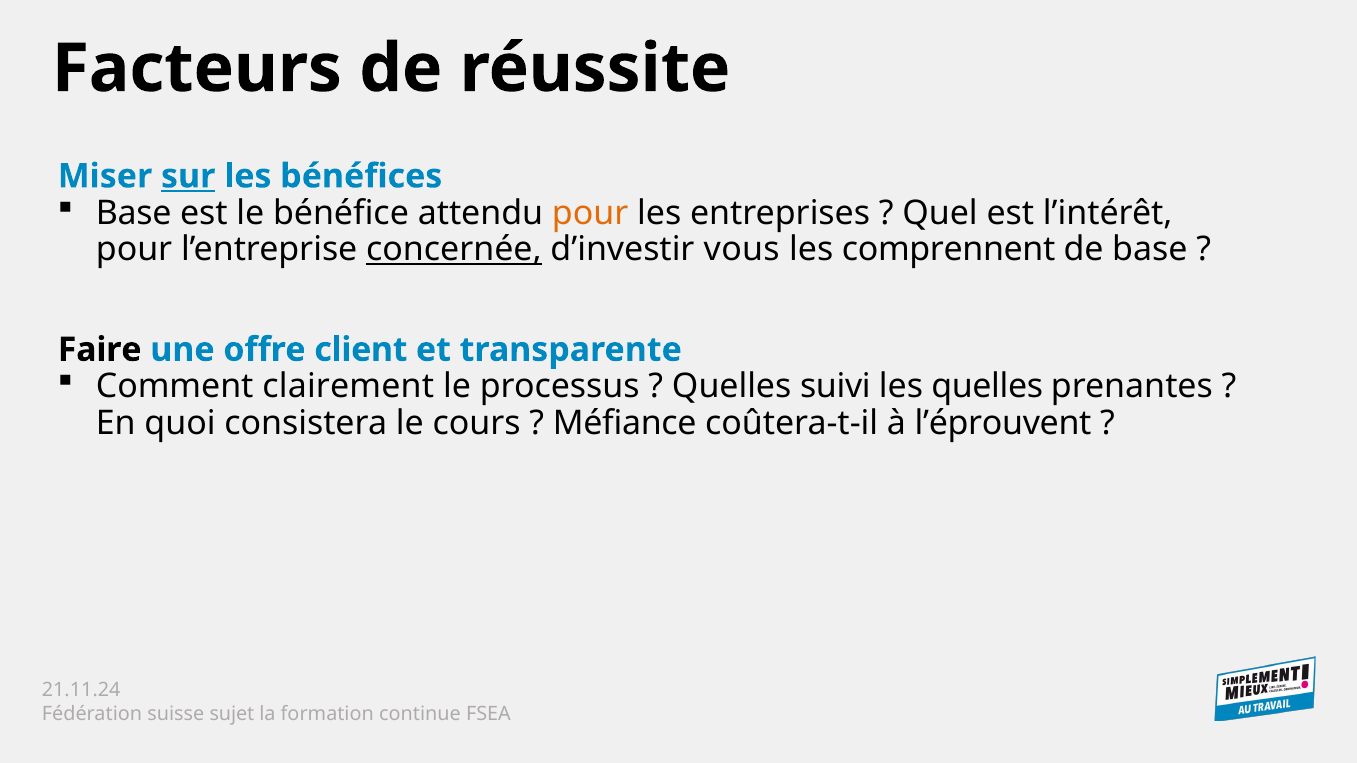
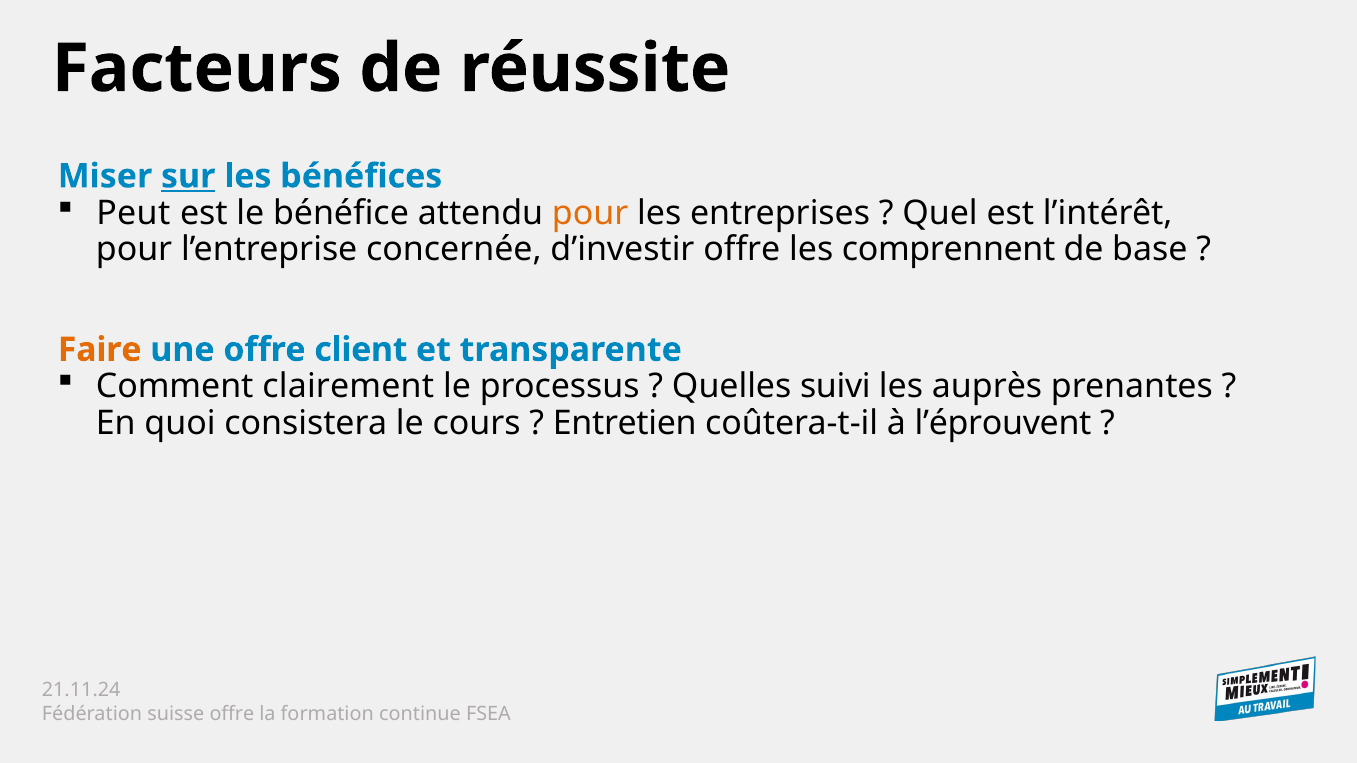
Base at (134, 213): Base -> Peut
concernée underline: present -> none
d’investir vous: vous -> offre
Faire colour: black -> orange
les quelles: quelles -> auprès
Méfiance: Méfiance -> Entretien
sujet at (232, 714): sujet -> offre
